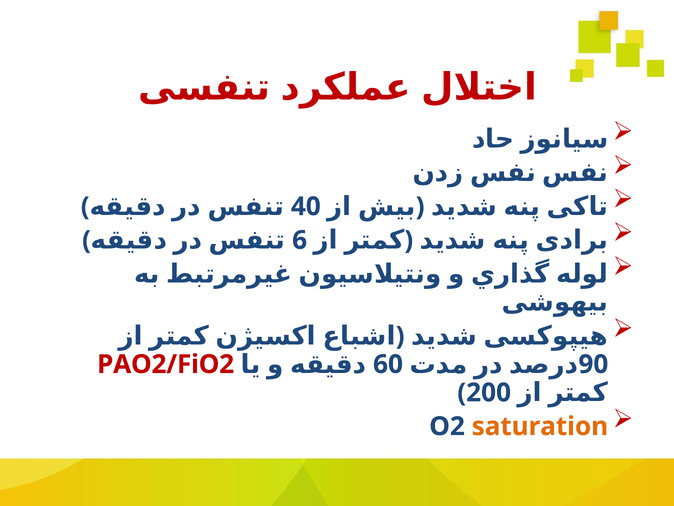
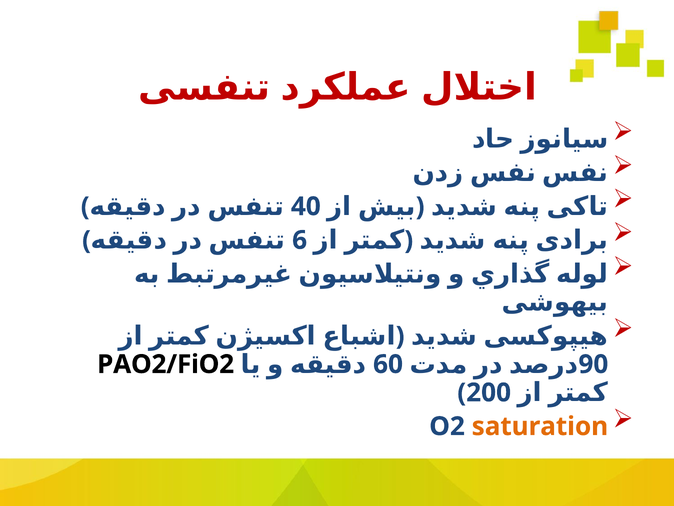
PAO2/FiO2 colour: red -> black
